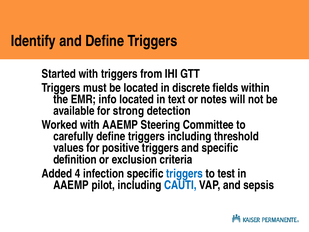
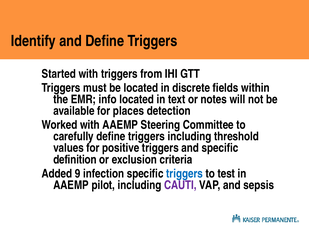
strong: strong -> places
4: 4 -> 9
CAUTI colour: blue -> purple
